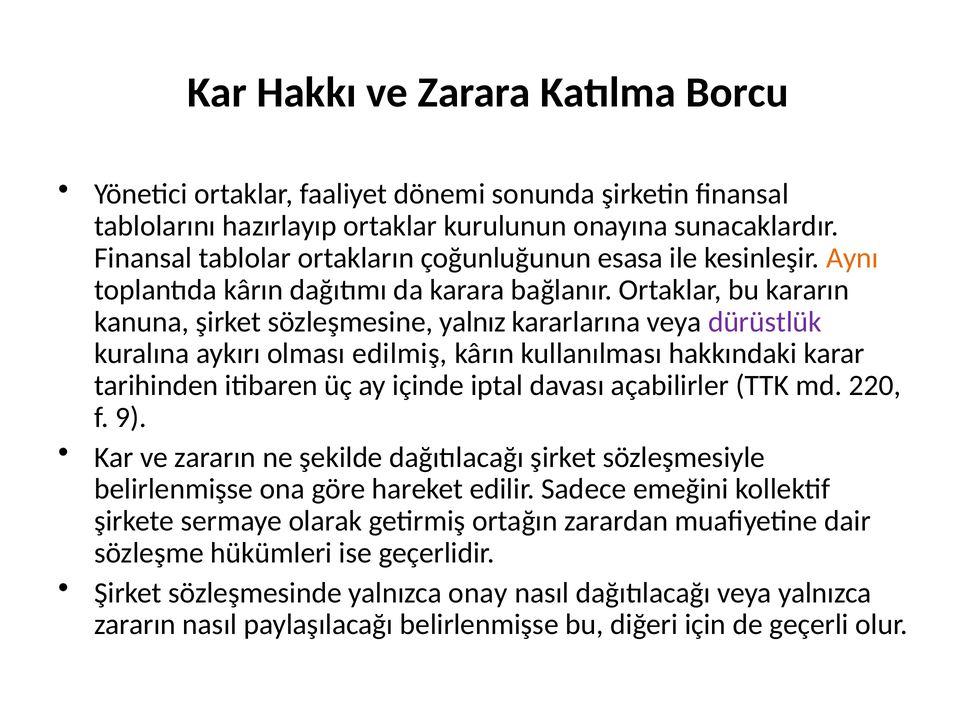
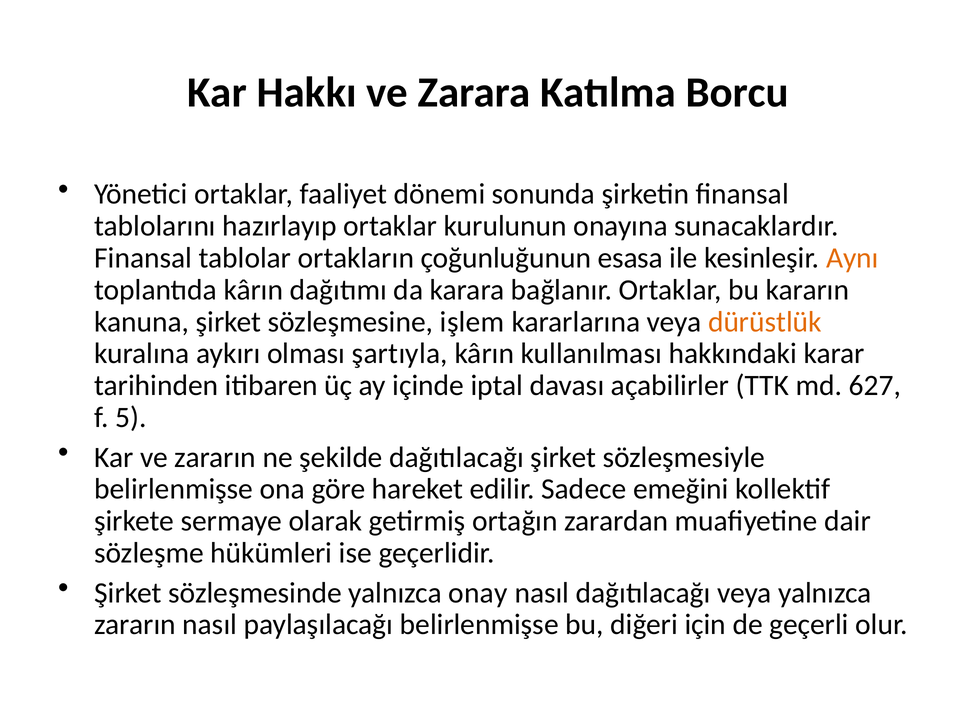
yalnız: yalnız -> işlem
dürüstlük colour: purple -> orange
edilmiş: edilmiş -> şartıyla
220: 220 -> 627
9: 9 -> 5
